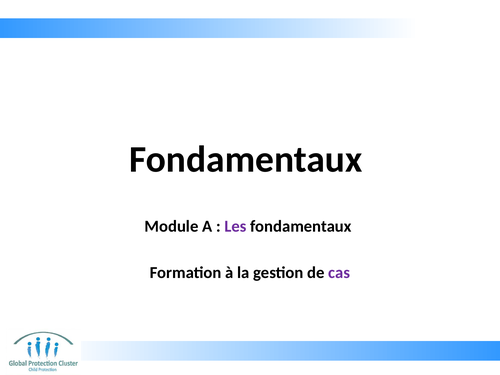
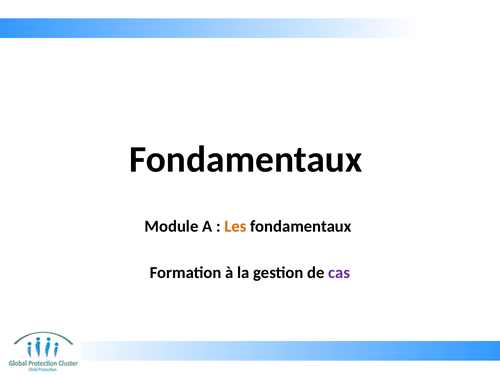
Les colour: purple -> orange
